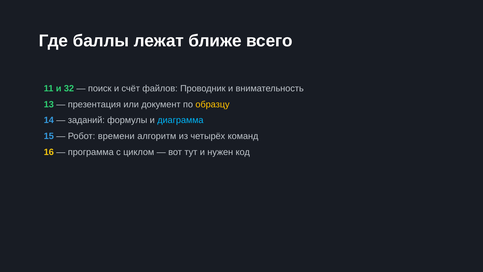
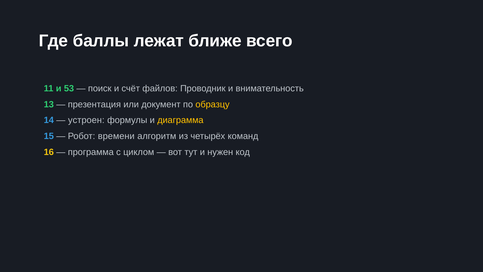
32: 32 -> 53
заданий: заданий -> устроен
диаграмма colour: light blue -> yellow
